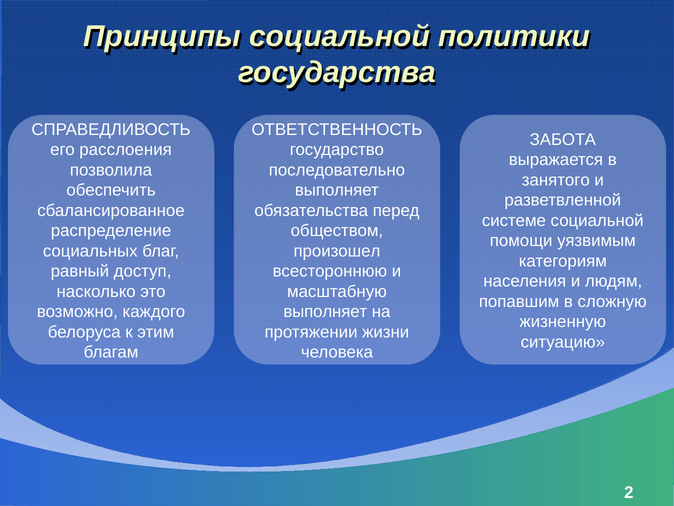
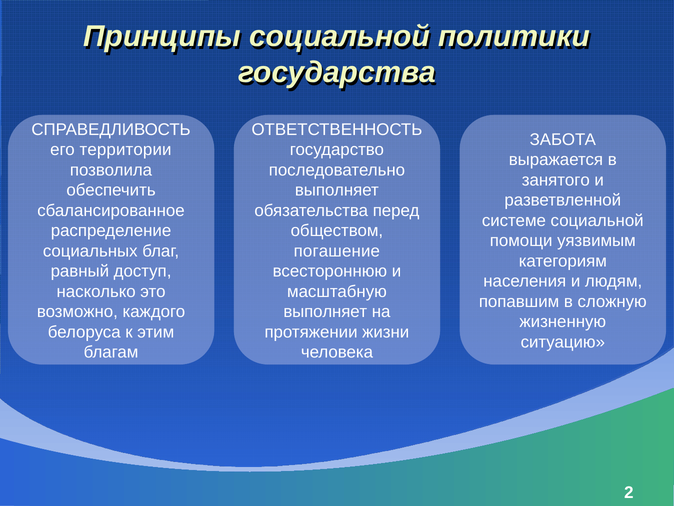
расслоения: расслоения -> территории
произошел: произошел -> погашение
